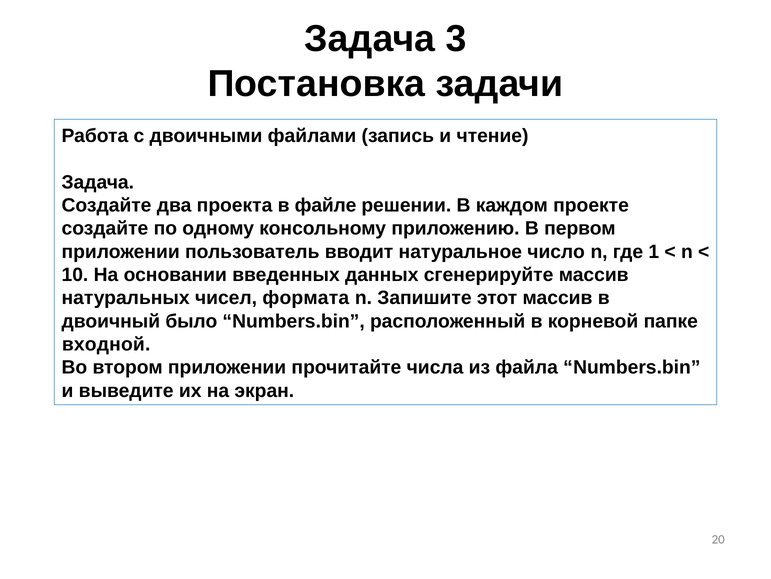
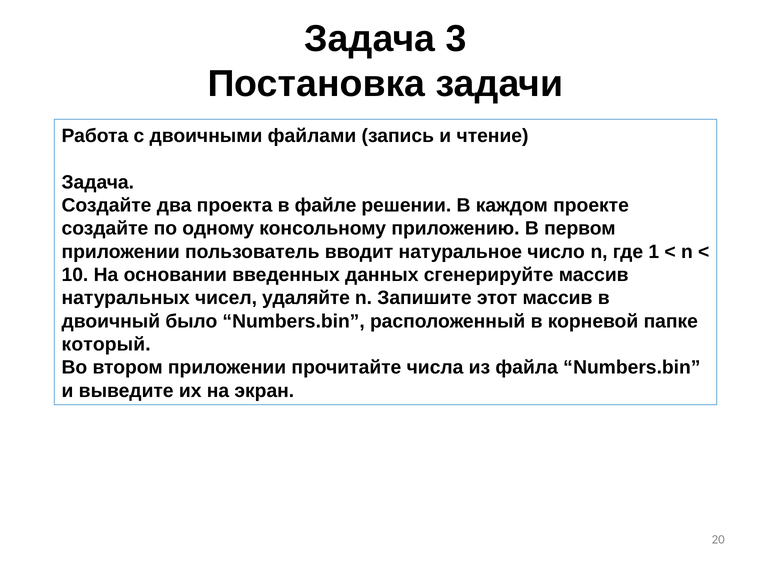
формата: формата -> удаляйте
входной: входной -> который
